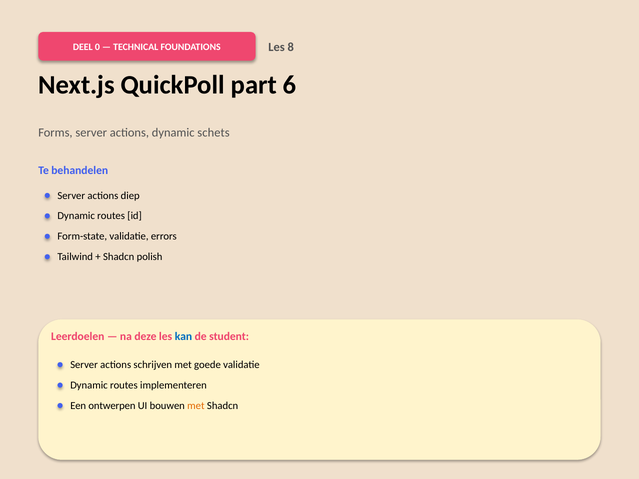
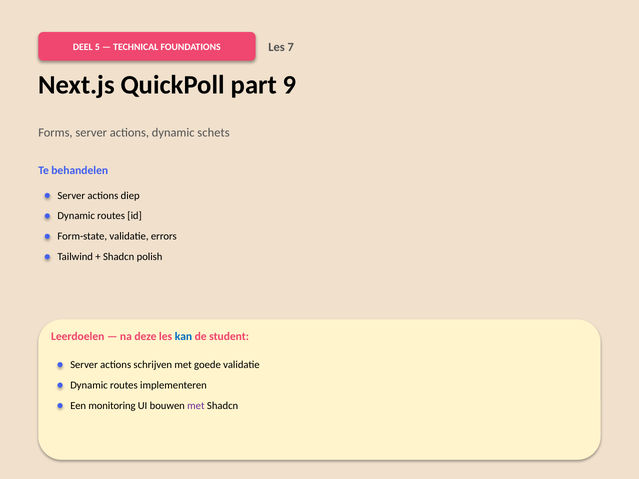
0: 0 -> 5
8: 8 -> 7
6: 6 -> 9
ontwerpen: ontwerpen -> monitoring
met at (196, 406) colour: orange -> purple
